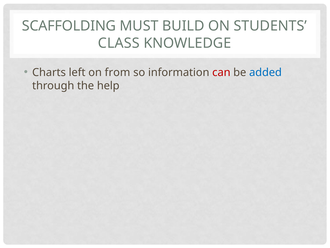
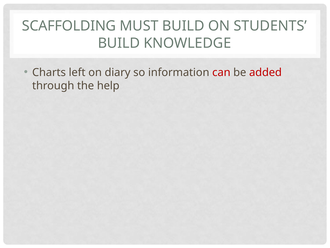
CLASS at (119, 43): CLASS -> BUILD
from: from -> diary
added colour: blue -> red
